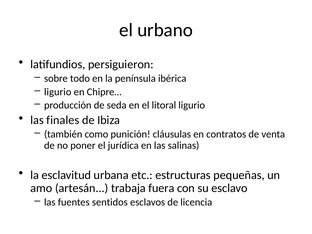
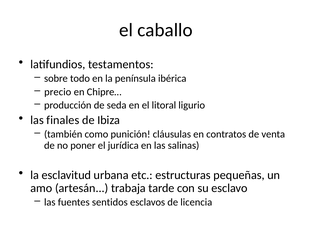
urbano: urbano -> caballo
persiguieron: persiguieron -> testamentos
ligurio at (58, 92): ligurio -> precio
fuera: fuera -> tarde
